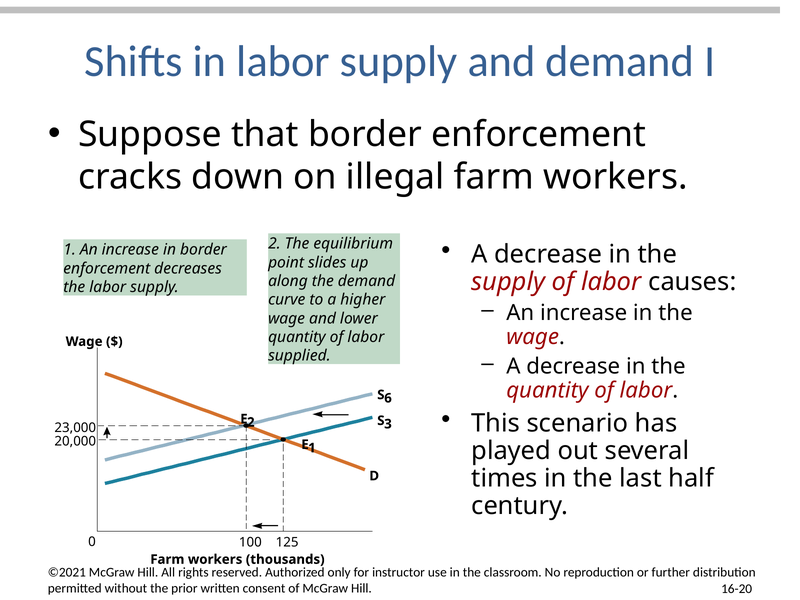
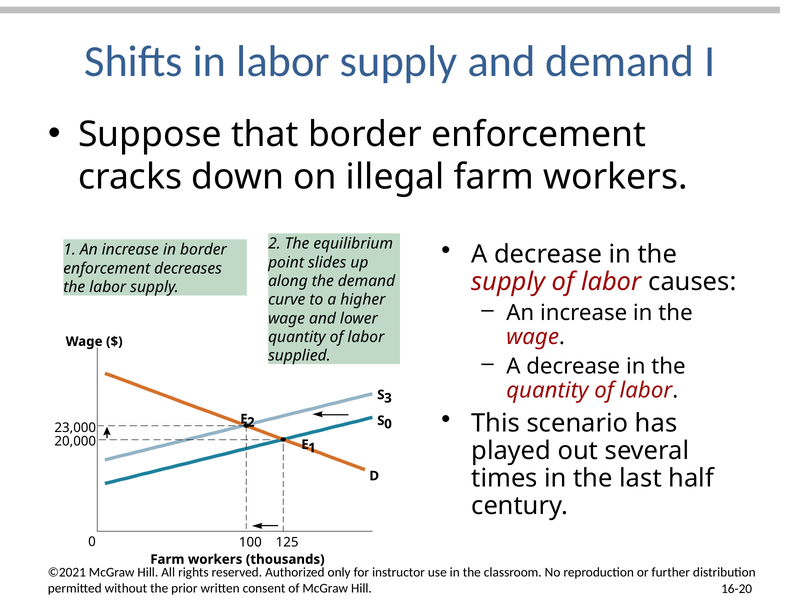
6: 6 -> 3
S 3: 3 -> 0
